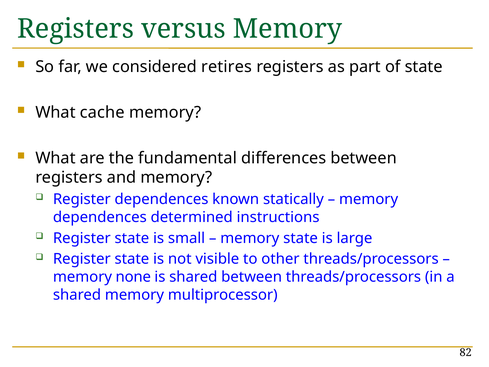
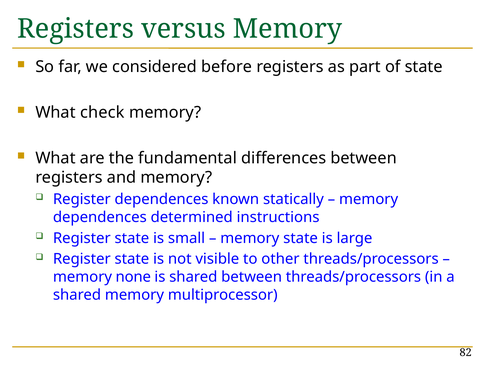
retires: retires -> before
cache: cache -> check
